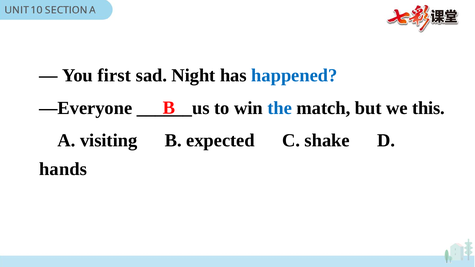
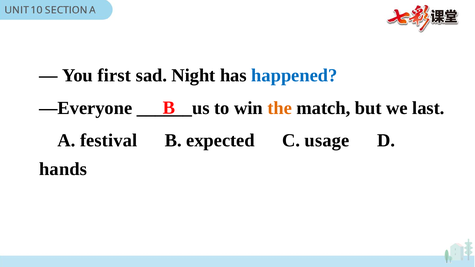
the colour: blue -> orange
this: this -> last
visiting: visiting -> festival
shake: shake -> usage
